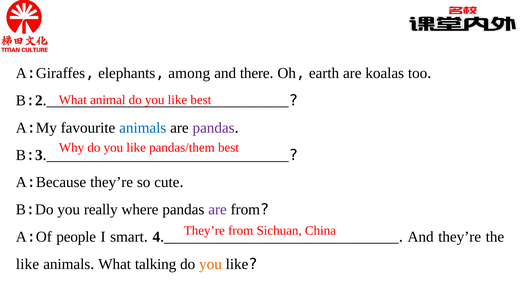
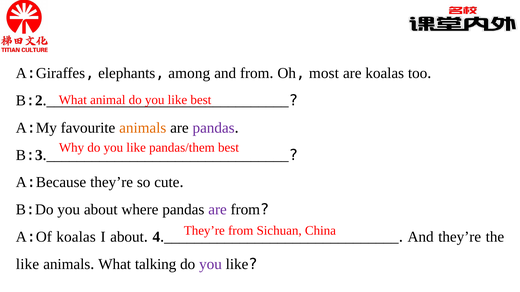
and there: there -> from
earth: earth -> most
animals at (143, 128) colour: blue -> orange
you really: really -> about
A:Of people: people -> koalas
I smart: smart -> about
you at (210, 265) colour: orange -> purple
